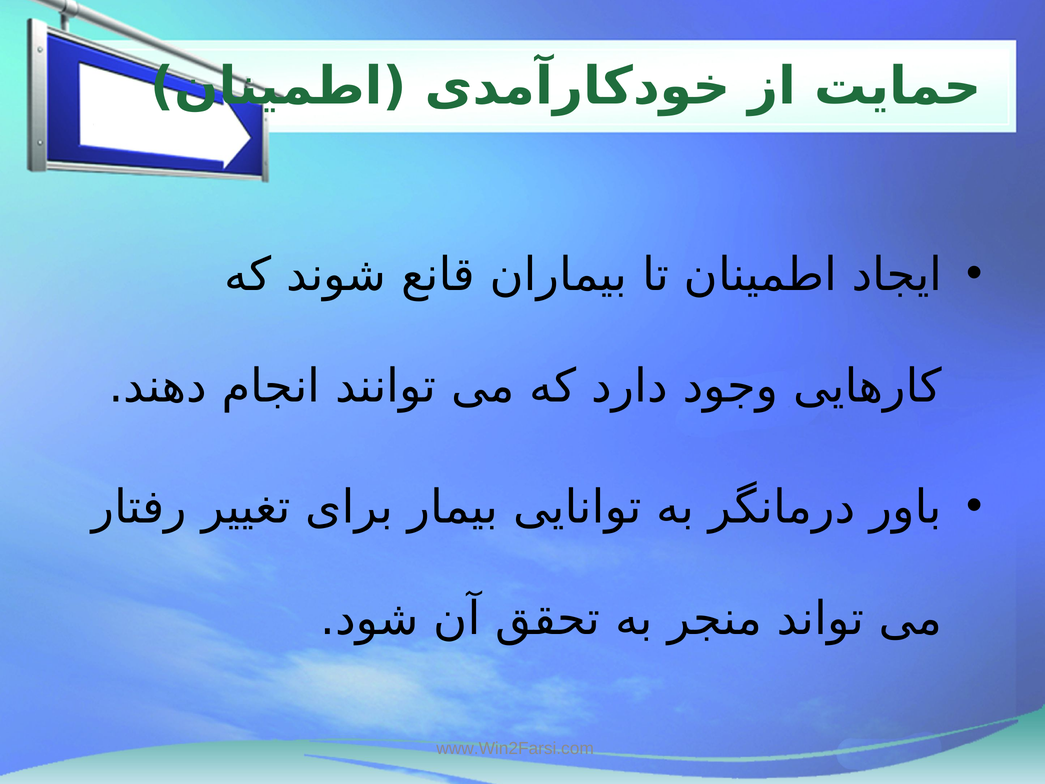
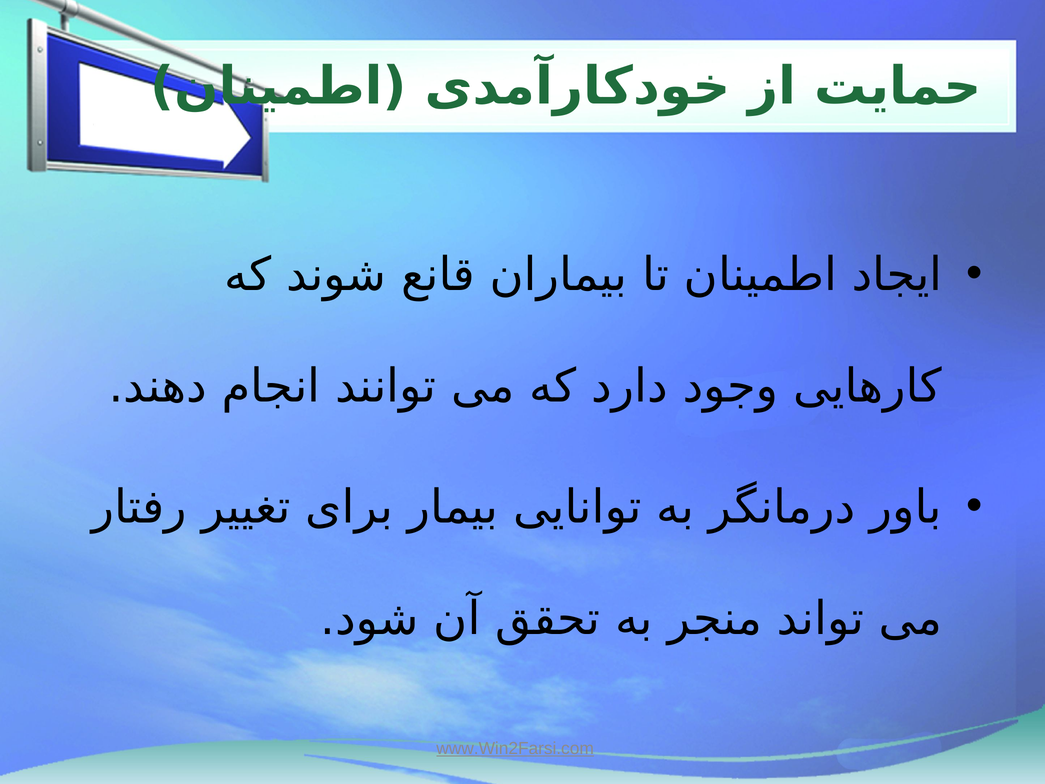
www.Win2Farsi.com underline: none -> present
